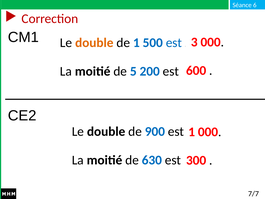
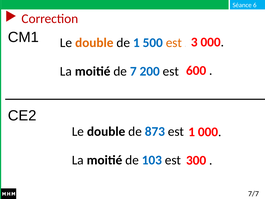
est at (174, 43) colour: blue -> orange
5: 5 -> 7
900: 900 -> 873
630: 630 -> 103
